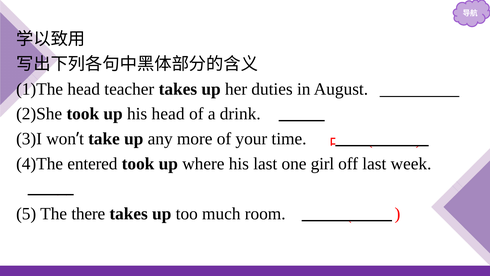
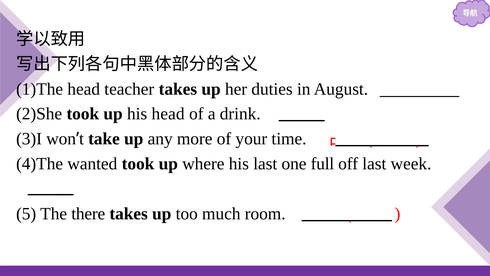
entered: entered -> wanted
girl: girl -> full
